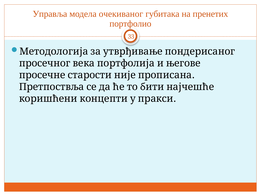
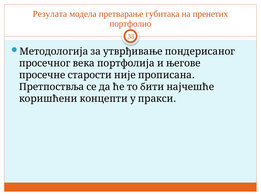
Управља: Управља -> Резулата
очекиваног: очекиваног -> претварање
